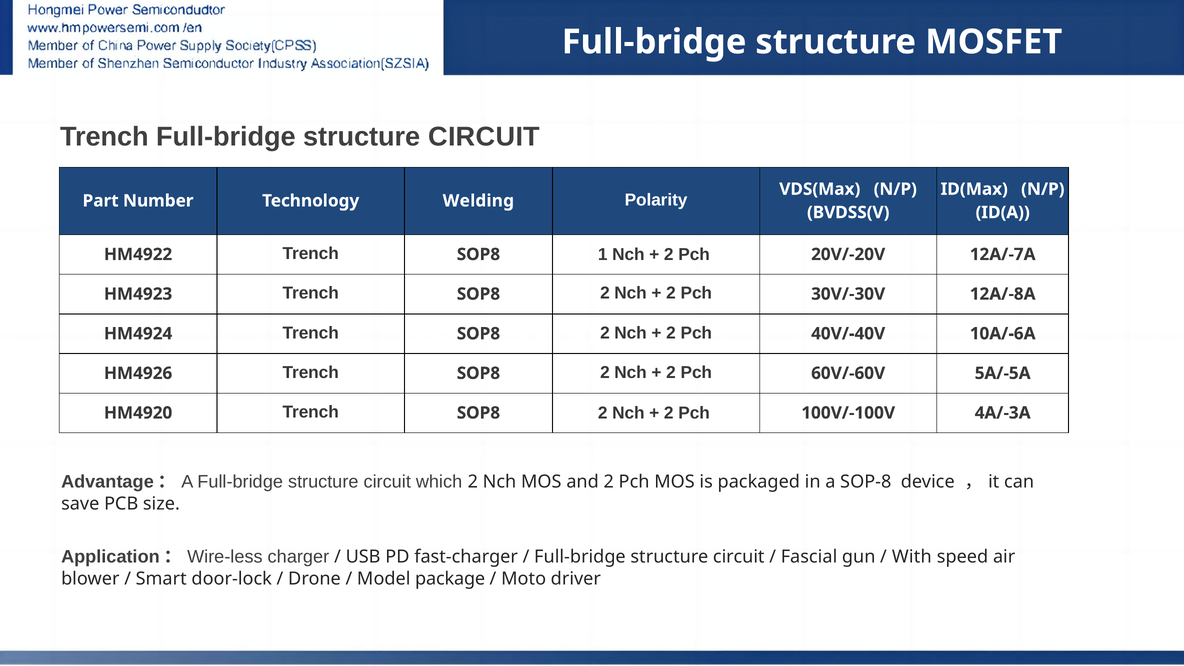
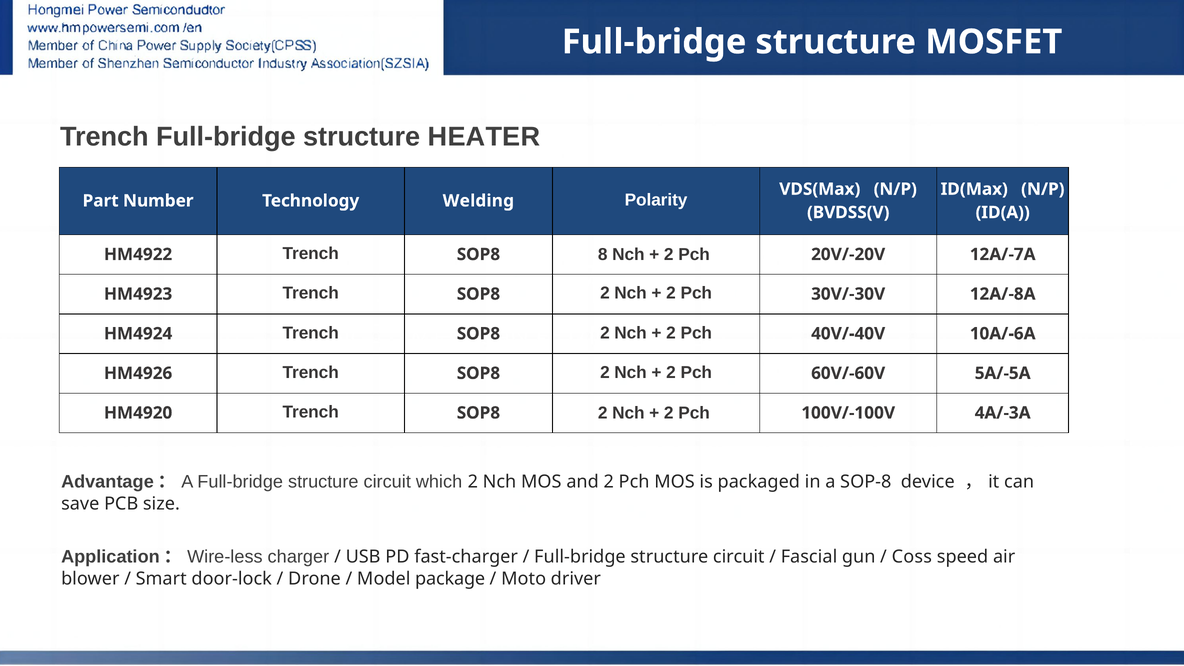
Trench Full-bridge structure CIRCUIT: CIRCUIT -> HEATER
1: 1 -> 8
With: With -> Coss
